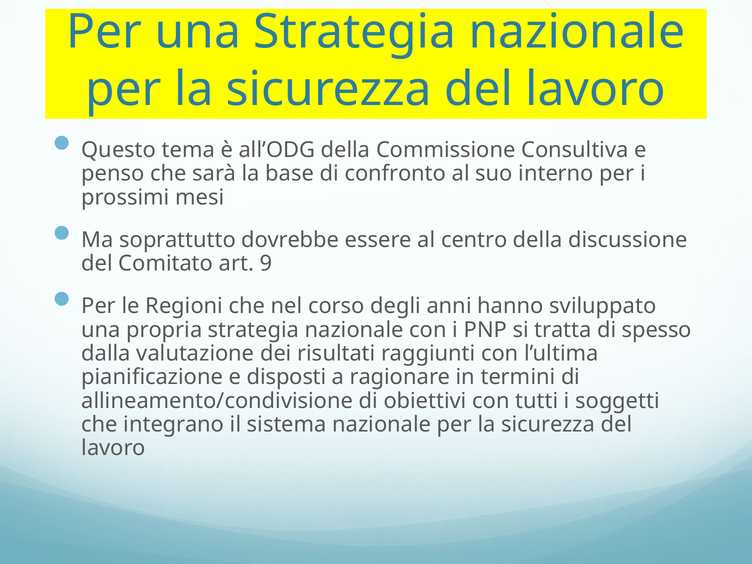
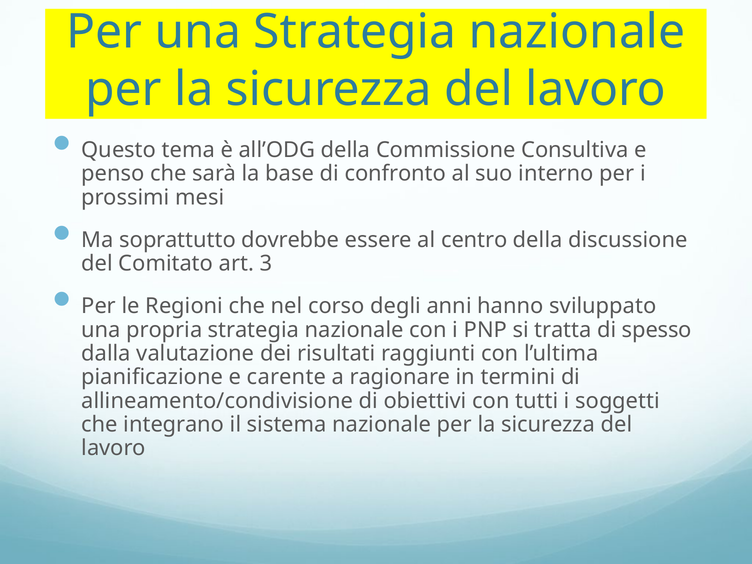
9: 9 -> 3
disposti: disposti -> carente
